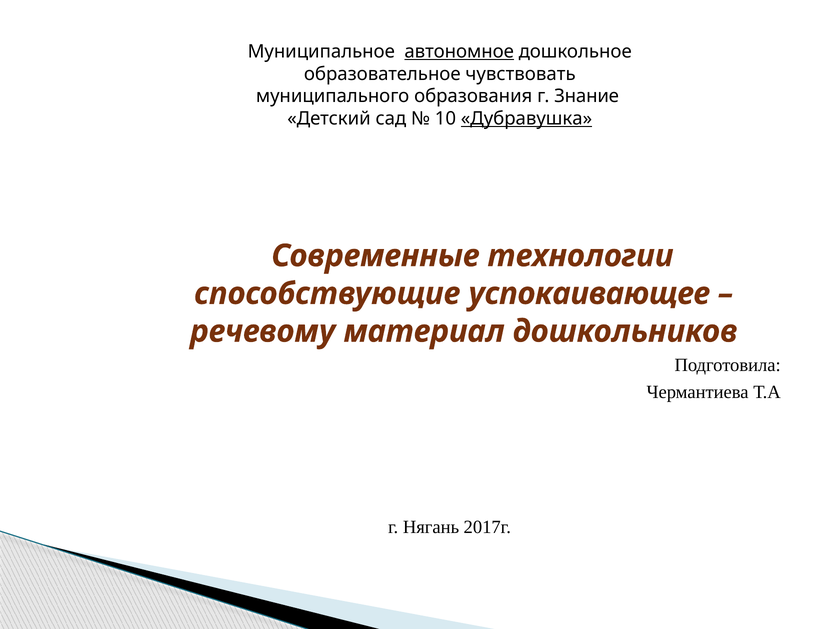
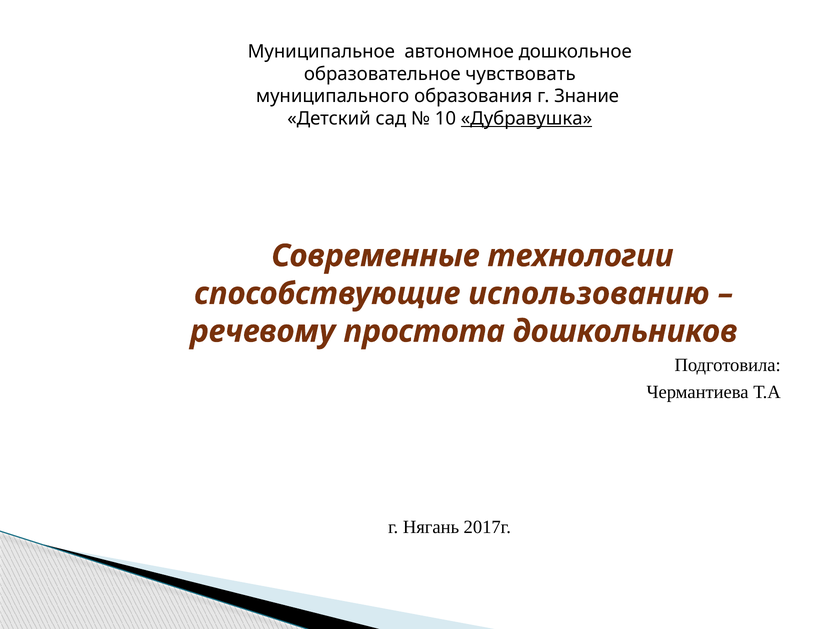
автономное underline: present -> none
успокаивающее: успокаивающее -> использованию
материал: материал -> простота
